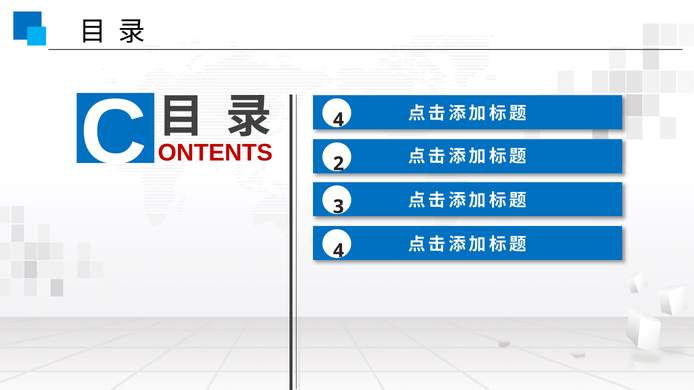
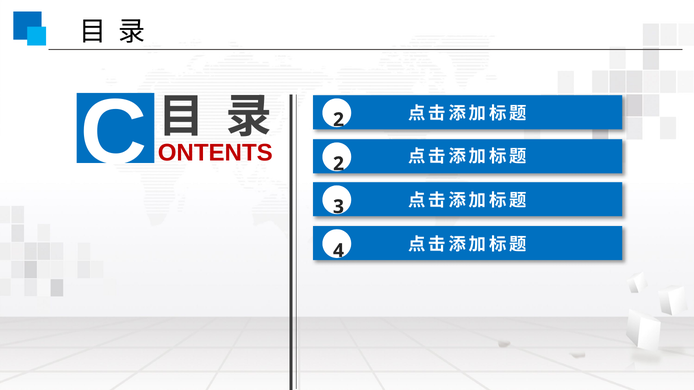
C 4: 4 -> 2
